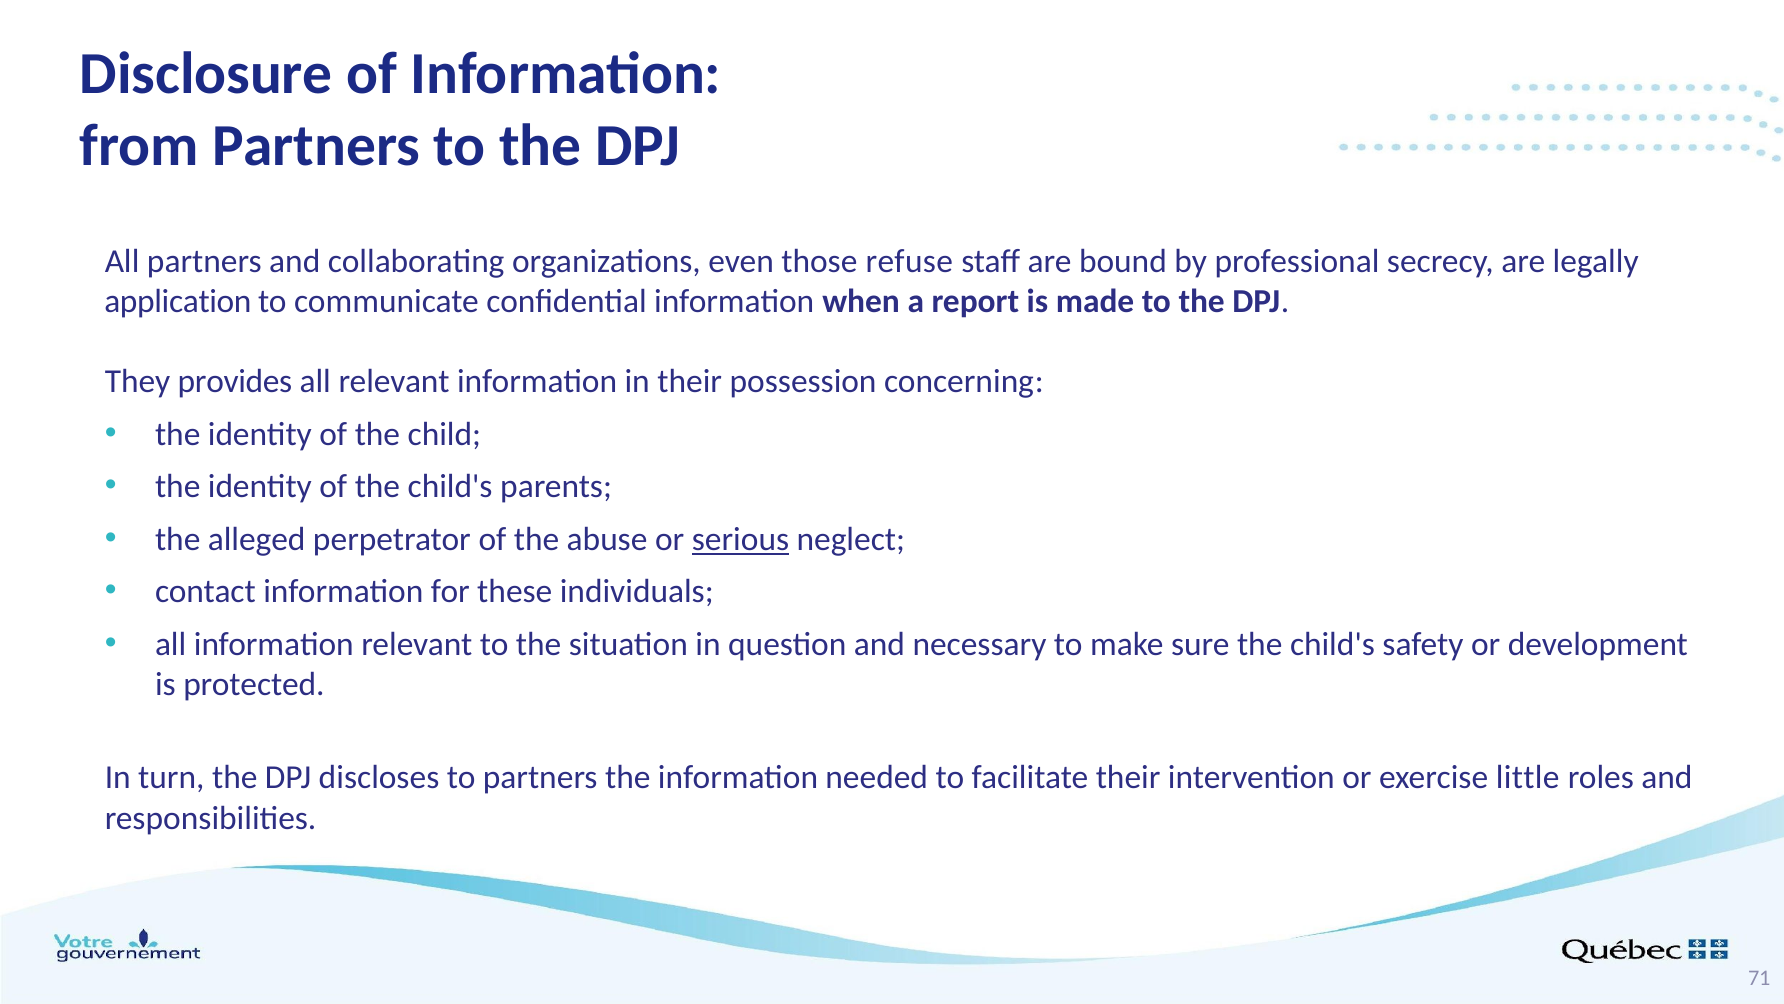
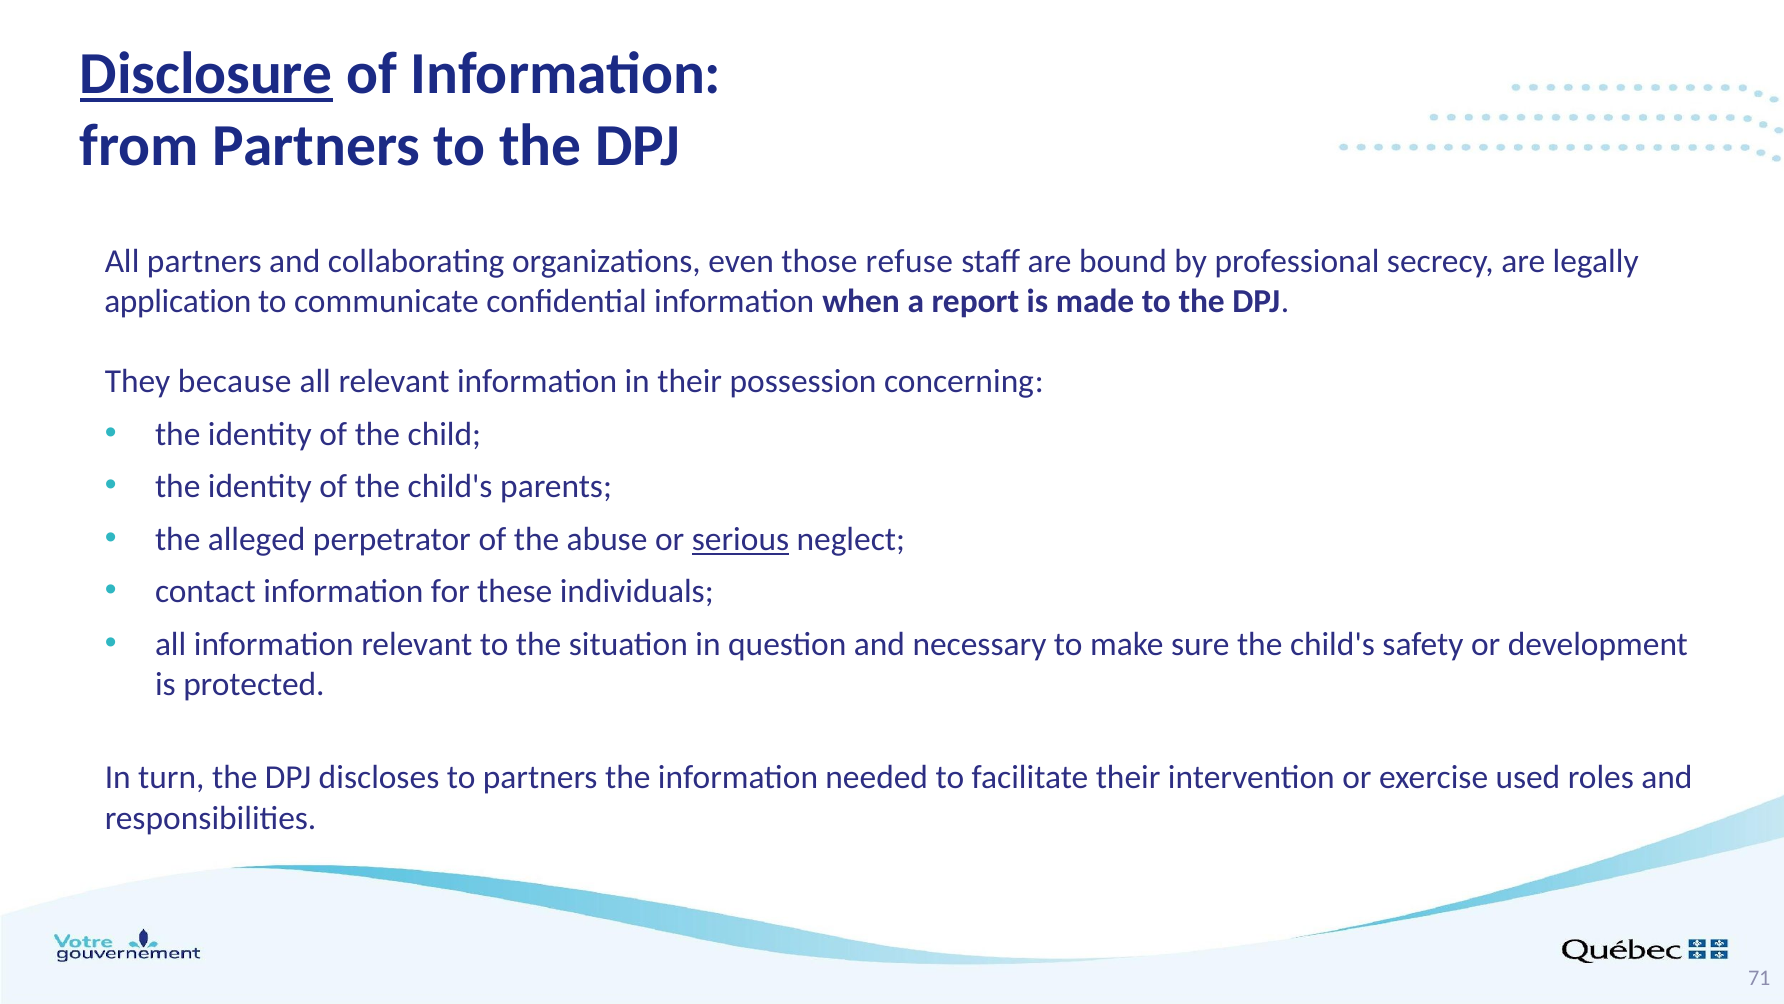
Disclosure underline: none -> present
provides: provides -> because
little: little -> used
